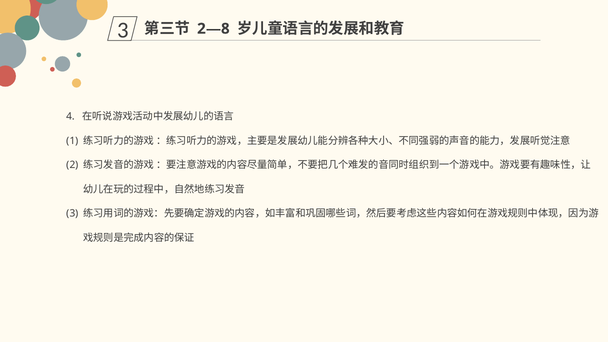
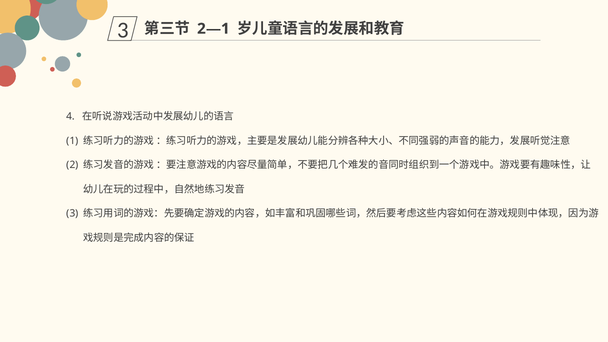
2—8: 2—8 -> 2—1
